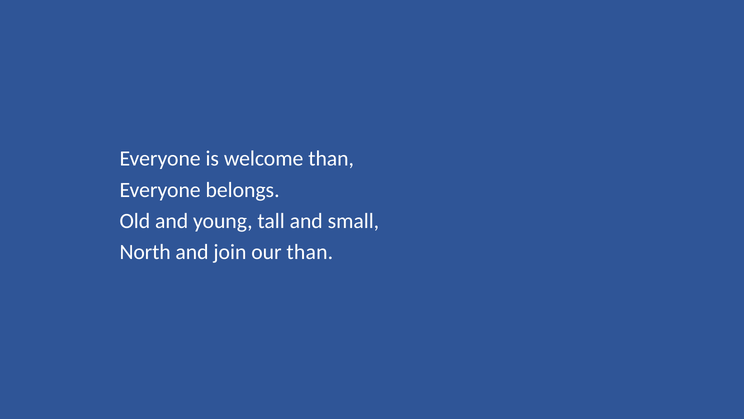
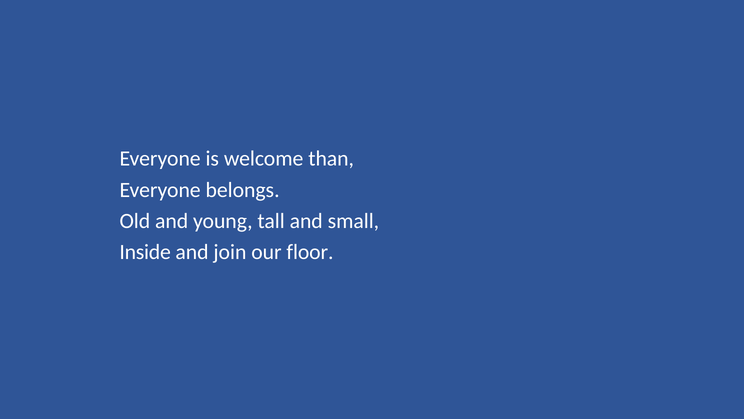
North: North -> Inside
our than: than -> floor
